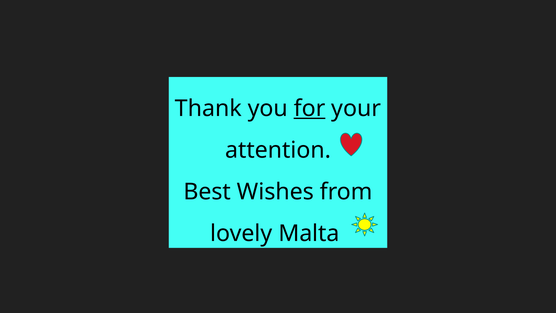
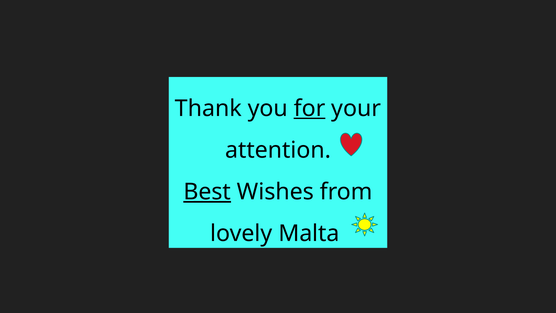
Best underline: none -> present
